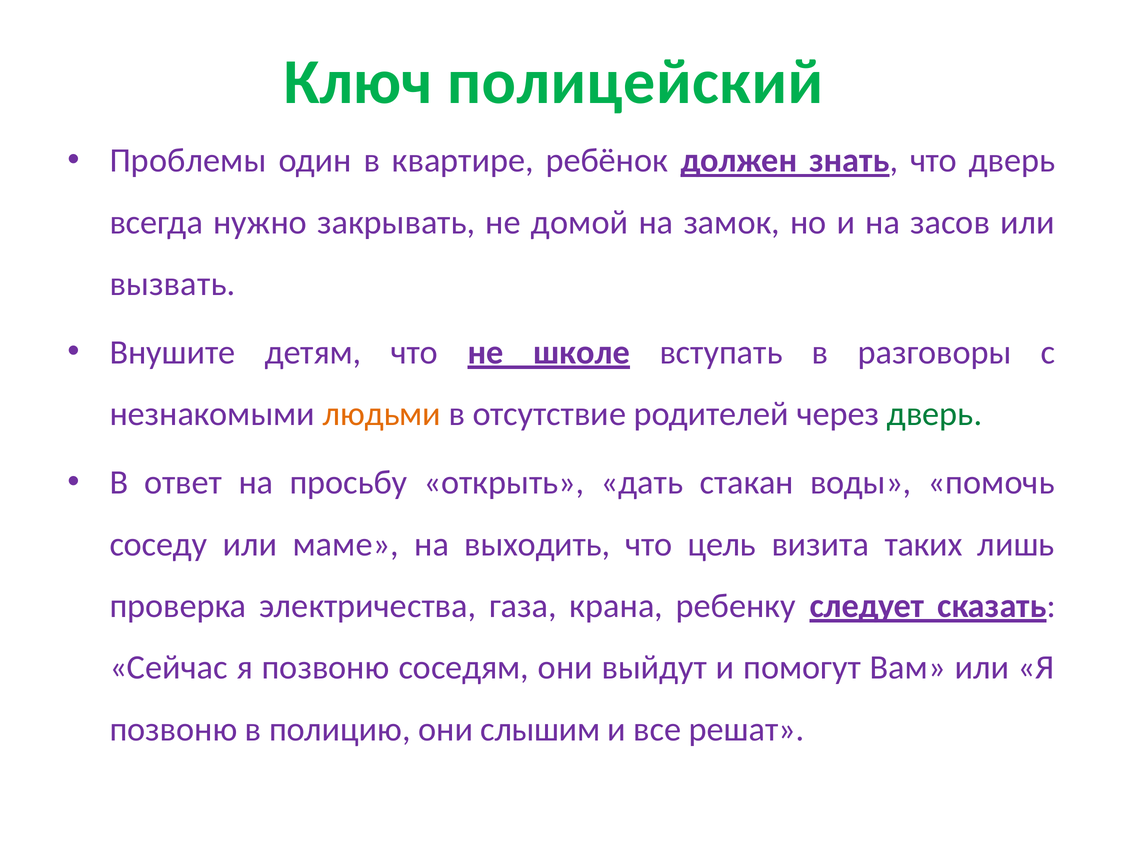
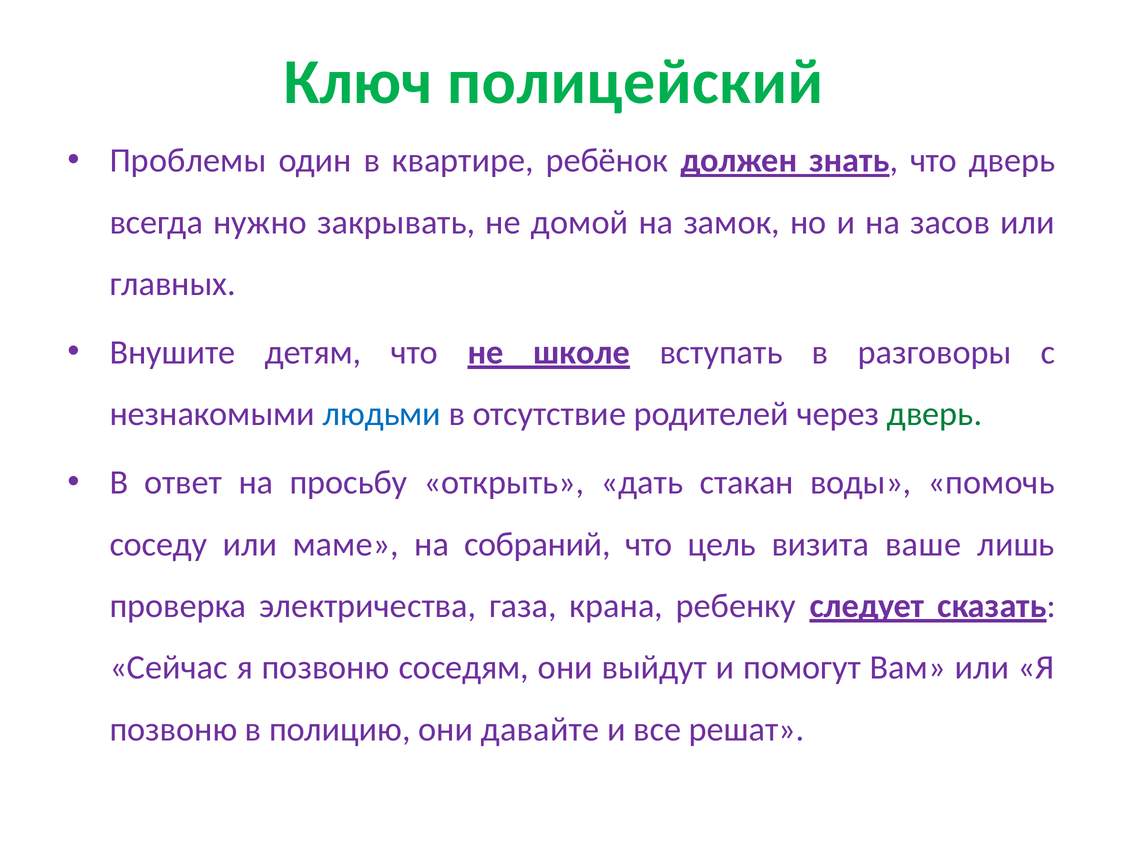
вызвать: вызвать -> главных
людьми colour: orange -> blue
выходить: выходить -> собраний
таких: таких -> ваше
слышим: слышим -> давайте
